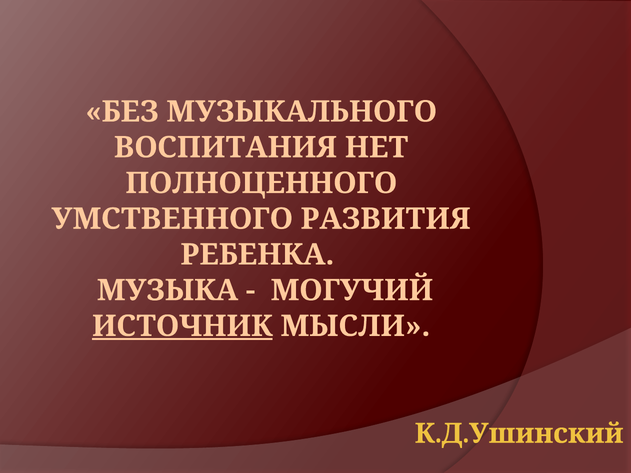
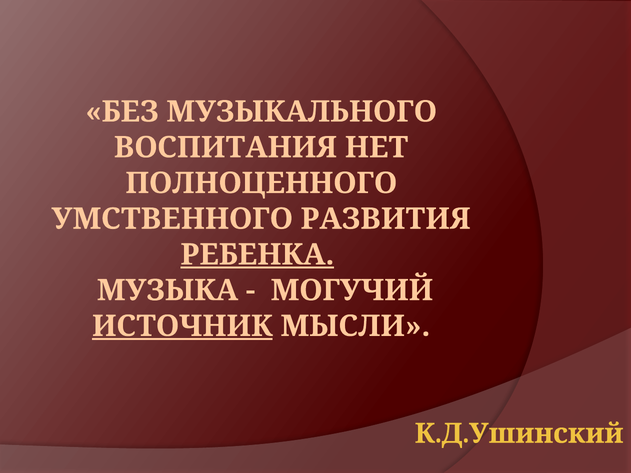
РЕБЕНКА underline: none -> present
